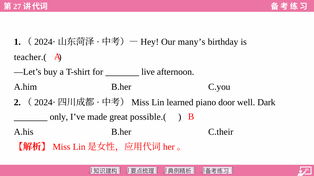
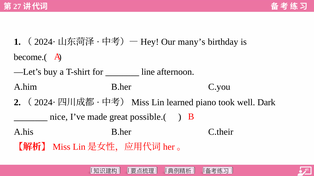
teacher.(: teacher.( -> become.(
live: live -> line
door: door -> took
only: only -> nice
